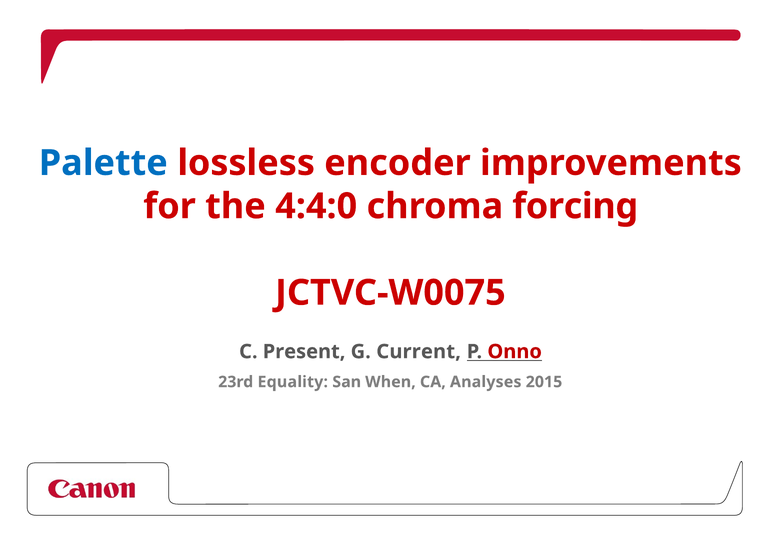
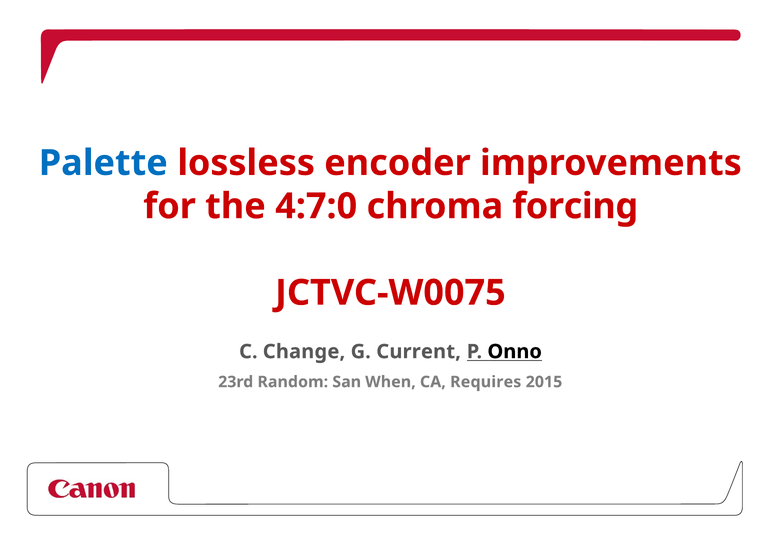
4:4:0: 4:4:0 -> 4:7:0
Present: Present -> Change
Onno colour: red -> black
Equality: Equality -> Random
Analyses: Analyses -> Requires
